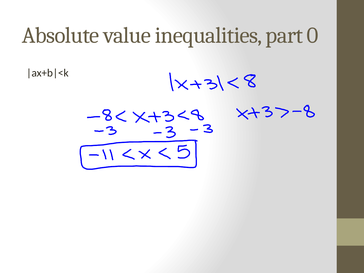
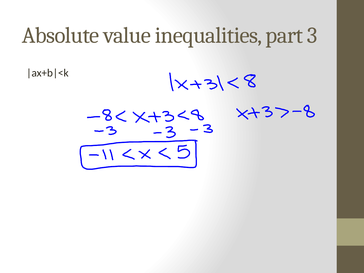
0: 0 -> 3
